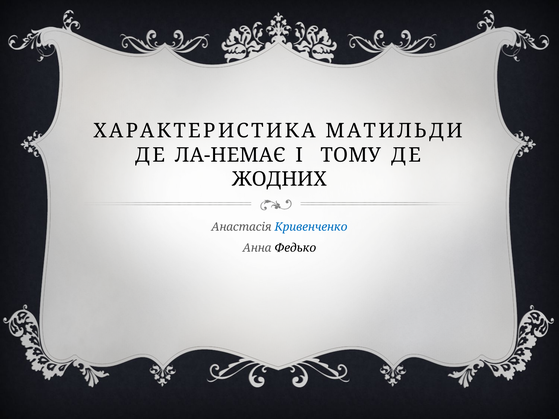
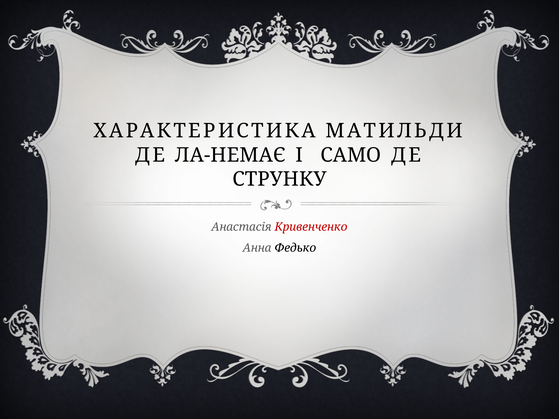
ТОМУ: ТОМУ -> САМО
ЖОДНИХ: ЖОДНИХ -> СТРУНКУ
Кривенченко colour: blue -> red
